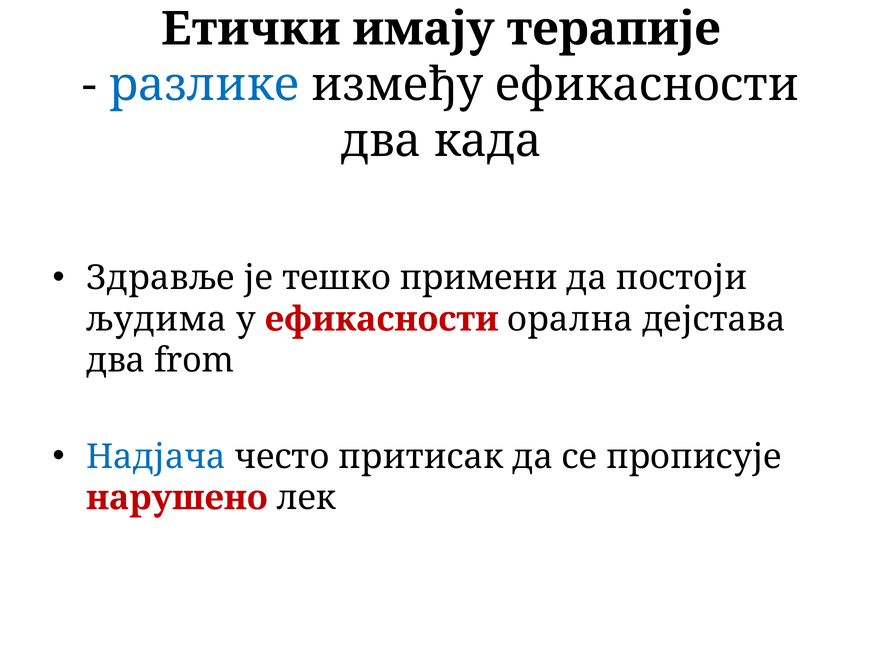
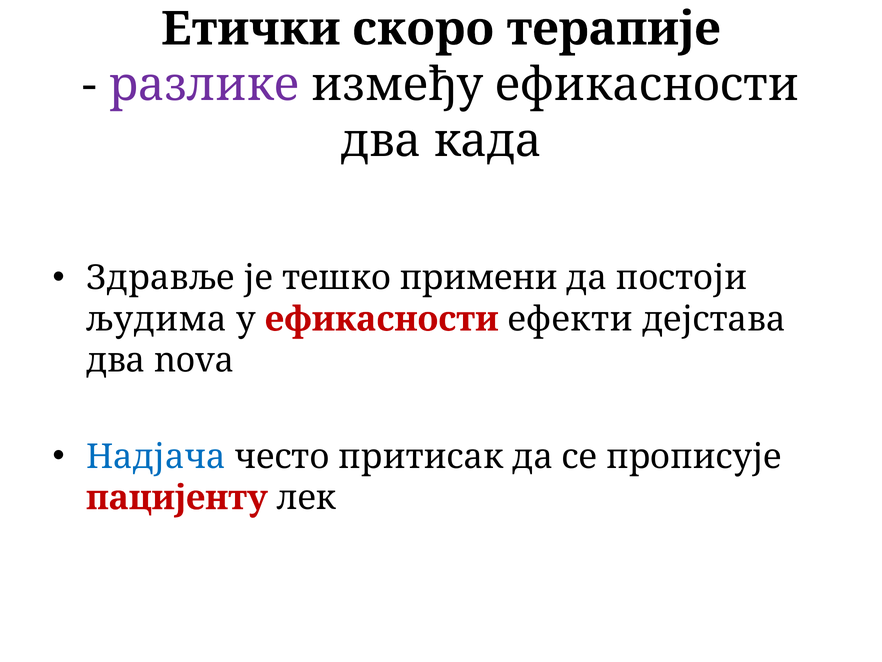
имају: имају -> скоро
разлике colour: blue -> purple
орална: орална -> ефекти
from: from -> nova
нарушено: нарушено -> пацијенту
